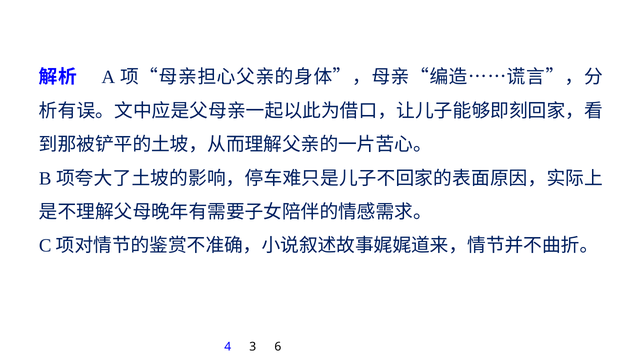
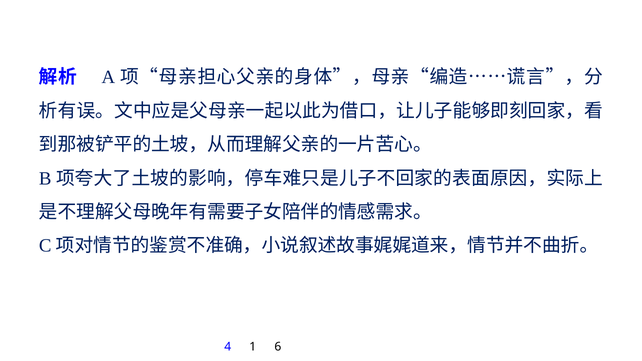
3: 3 -> 1
